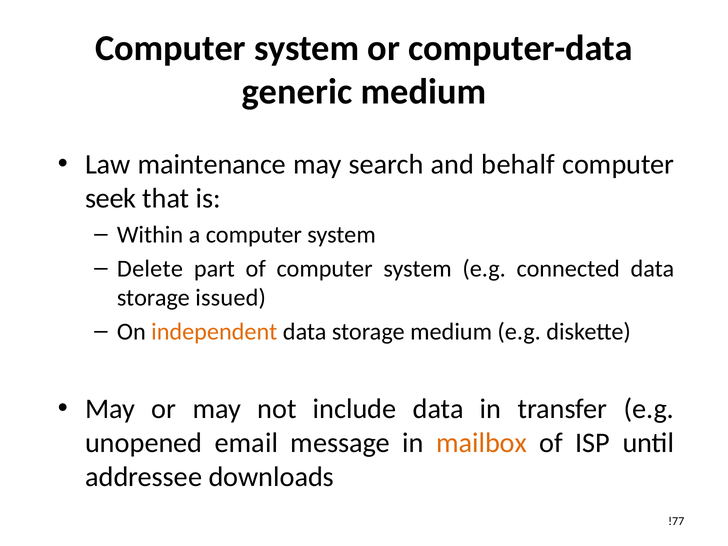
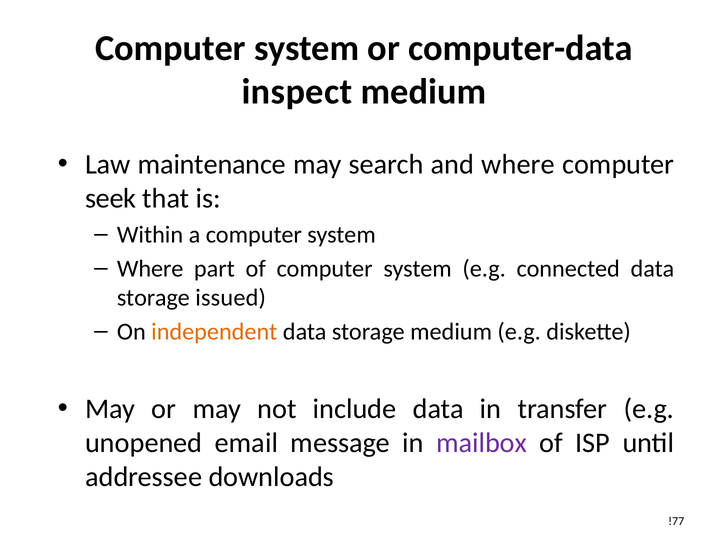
generic: generic -> inspect
and behalf: behalf -> where
Delete at (150, 269): Delete -> Where
mailbox colour: orange -> purple
